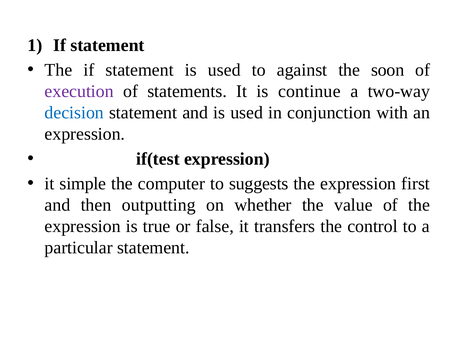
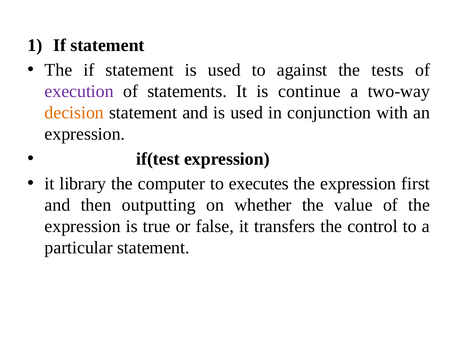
soon: soon -> tests
decision colour: blue -> orange
simple: simple -> library
suggests: suggests -> executes
